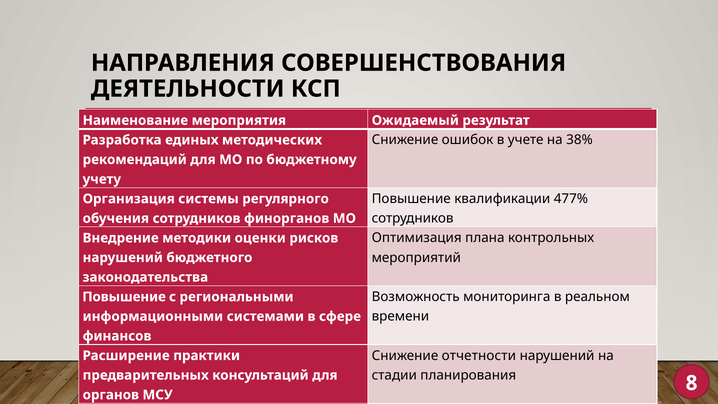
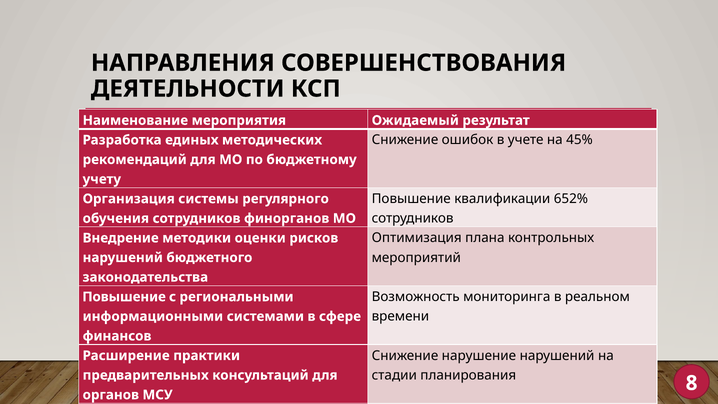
38%: 38% -> 45%
477%: 477% -> 652%
отчетности: отчетности -> нарушение
